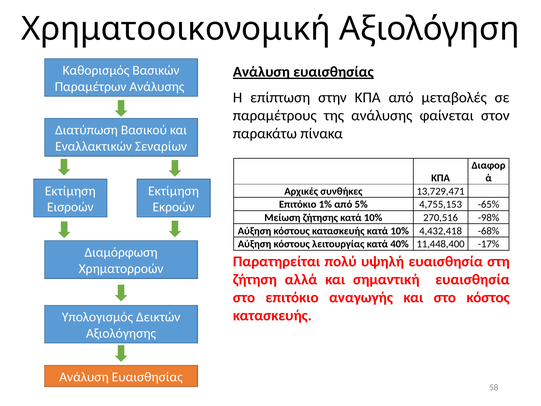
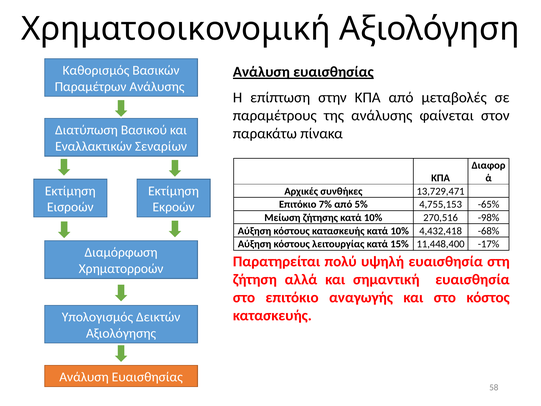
1%: 1% -> 7%
40%: 40% -> 15%
